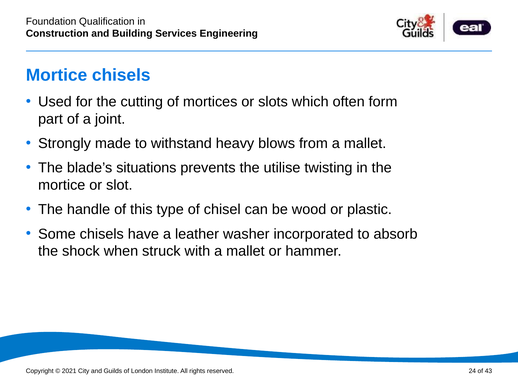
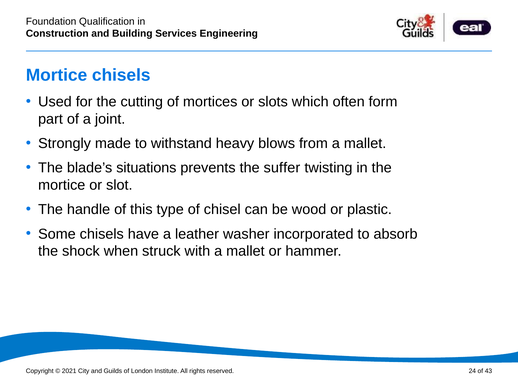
utilise: utilise -> suffer
